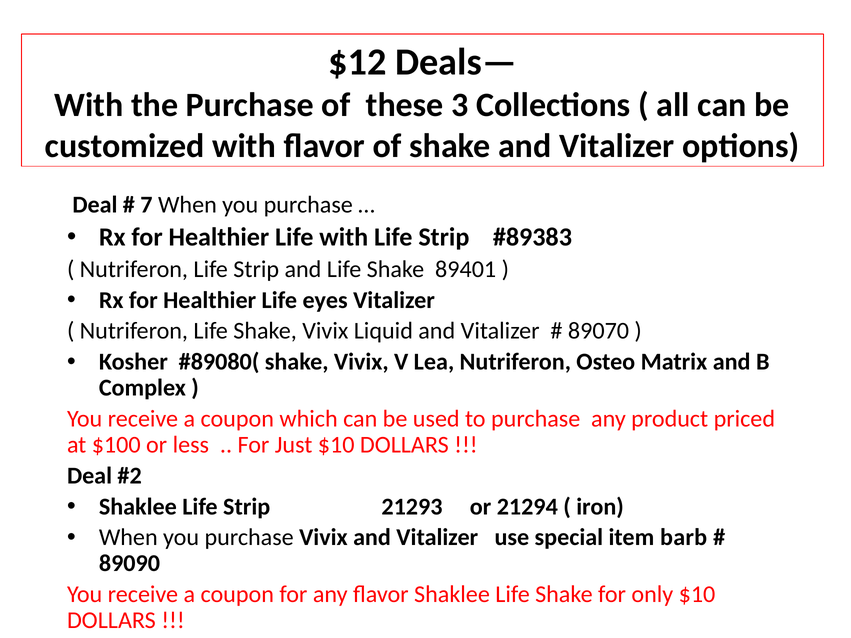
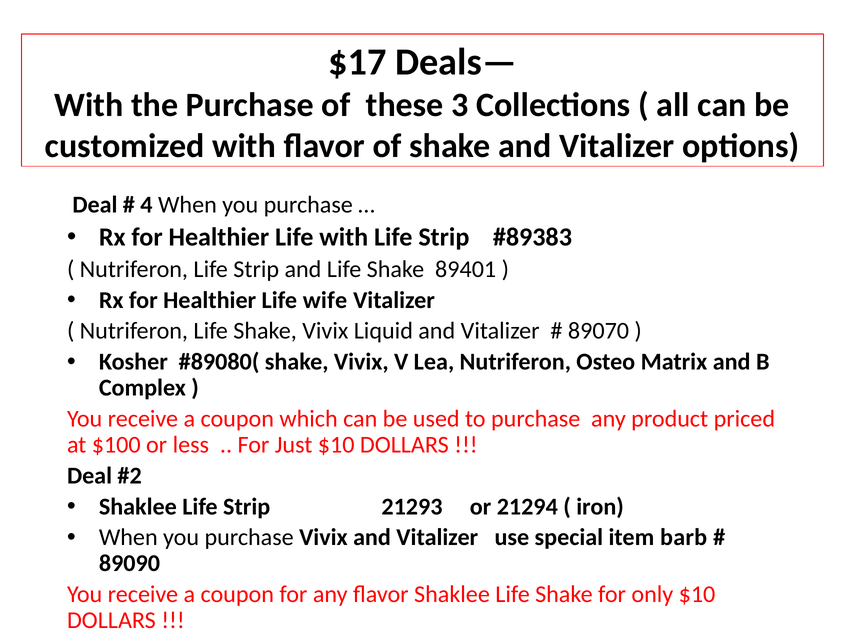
$12: $12 -> $17
7: 7 -> 4
eyes: eyes -> wife
